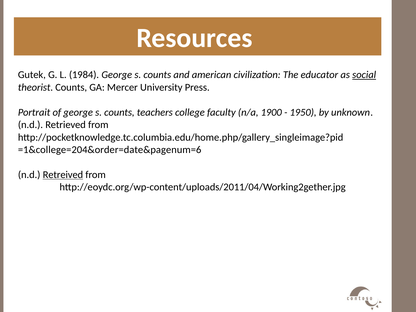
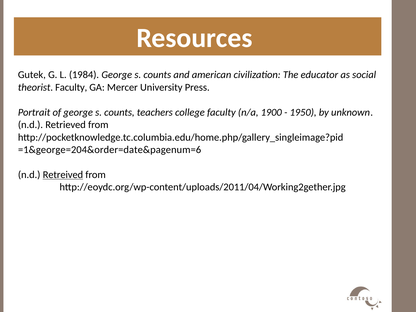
social underline: present -> none
theorist Counts: Counts -> Faculty
=1&college=204&order=date&pagenum=6: =1&college=204&order=date&pagenum=6 -> =1&george=204&order=date&pagenum=6
